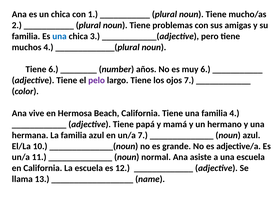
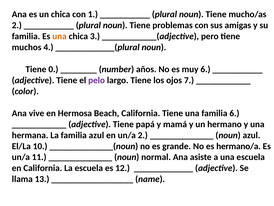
una at (59, 36) colour: blue -> orange
Tiene 6: 6 -> 0
familia 4: 4 -> 6
un/a 7: 7 -> 2
adjective/a: adjective/a -> hermano/a
